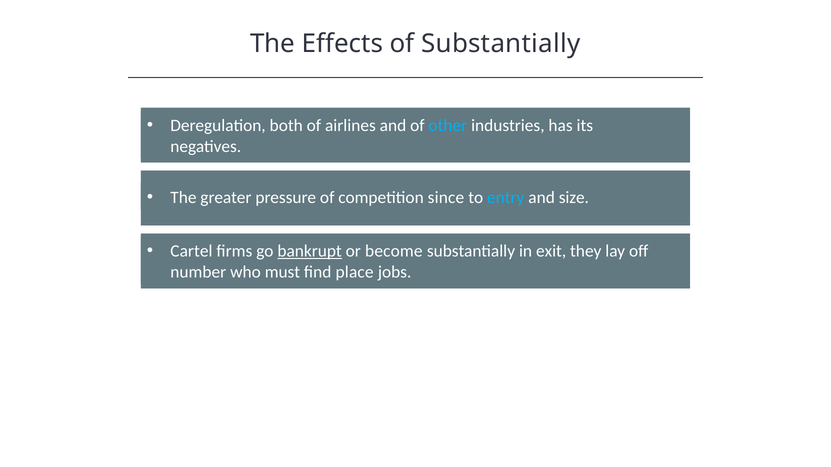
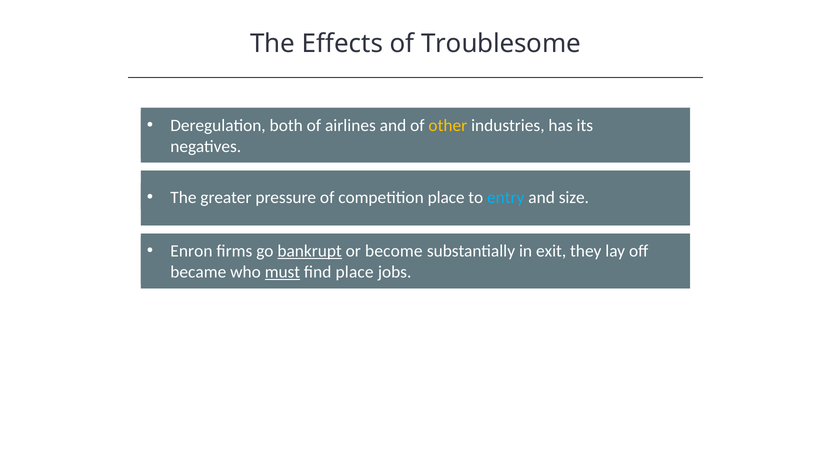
of Substantially: Substantially -> Troublesome
other colour: light blue -> yellow
competition since: since -> place
Cartel: Cartel -> Enron
number: number -> became
must underline: none -> present
